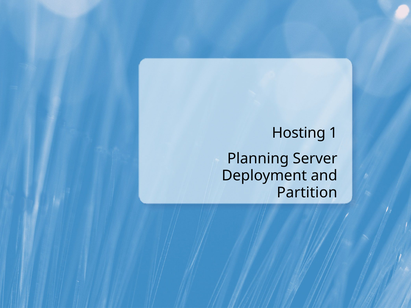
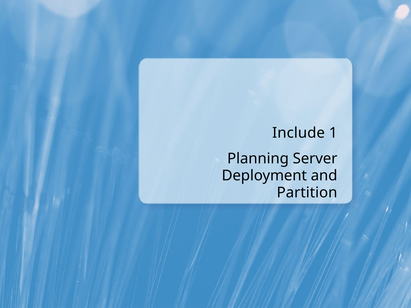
Hosting: Hosting -> Include
